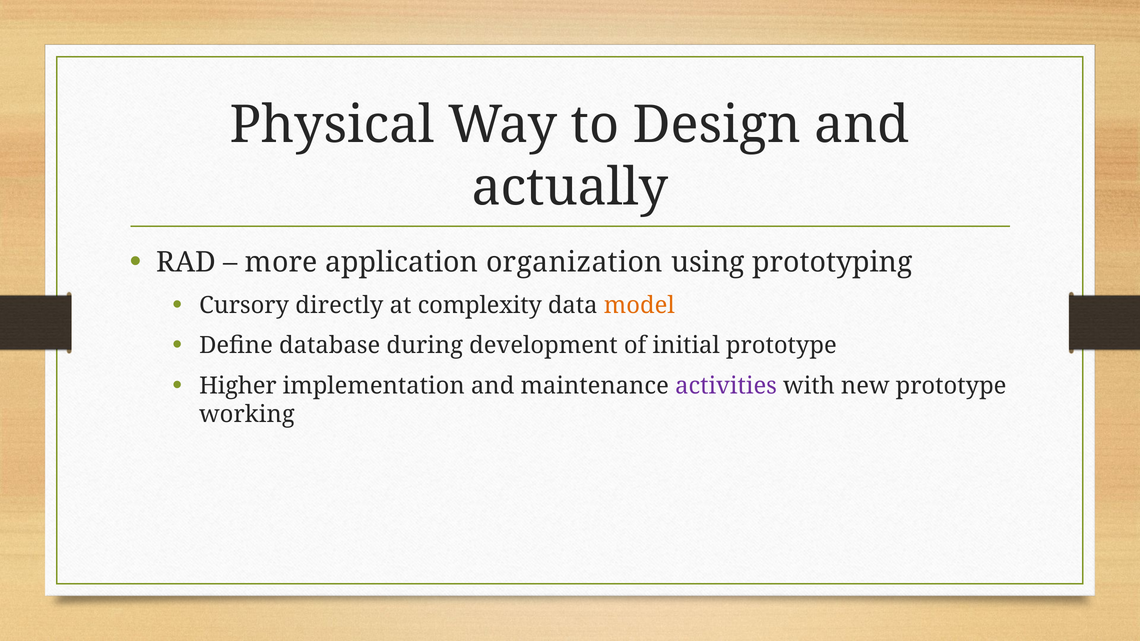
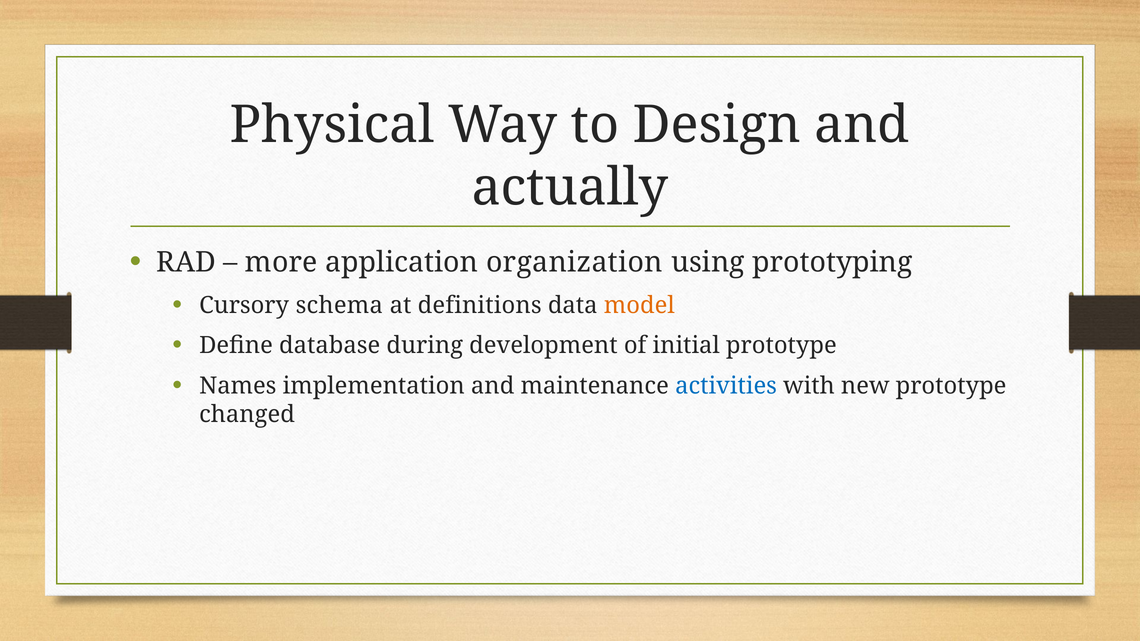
directly: directly -> schema
complexity: complexity -> definitions
Higher: Higher -> Names
activities colour: purple -> blue
working: working -> changed
